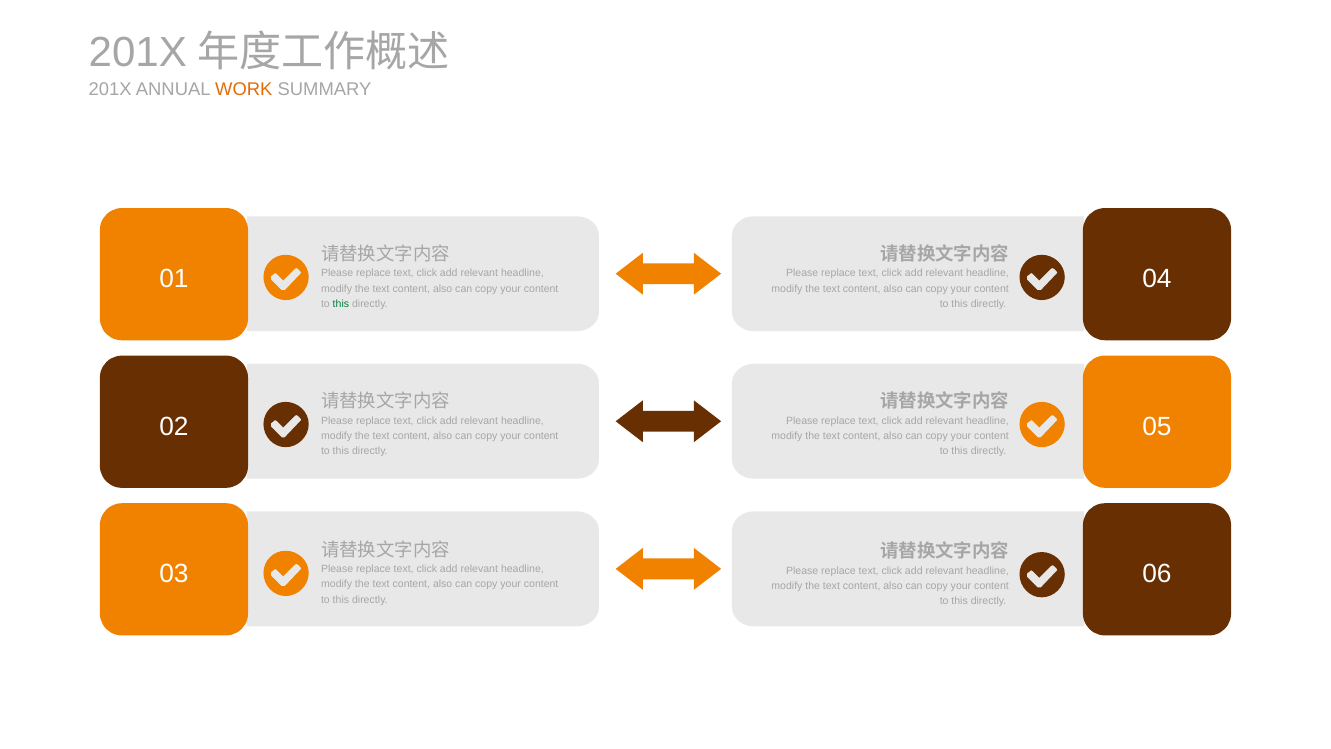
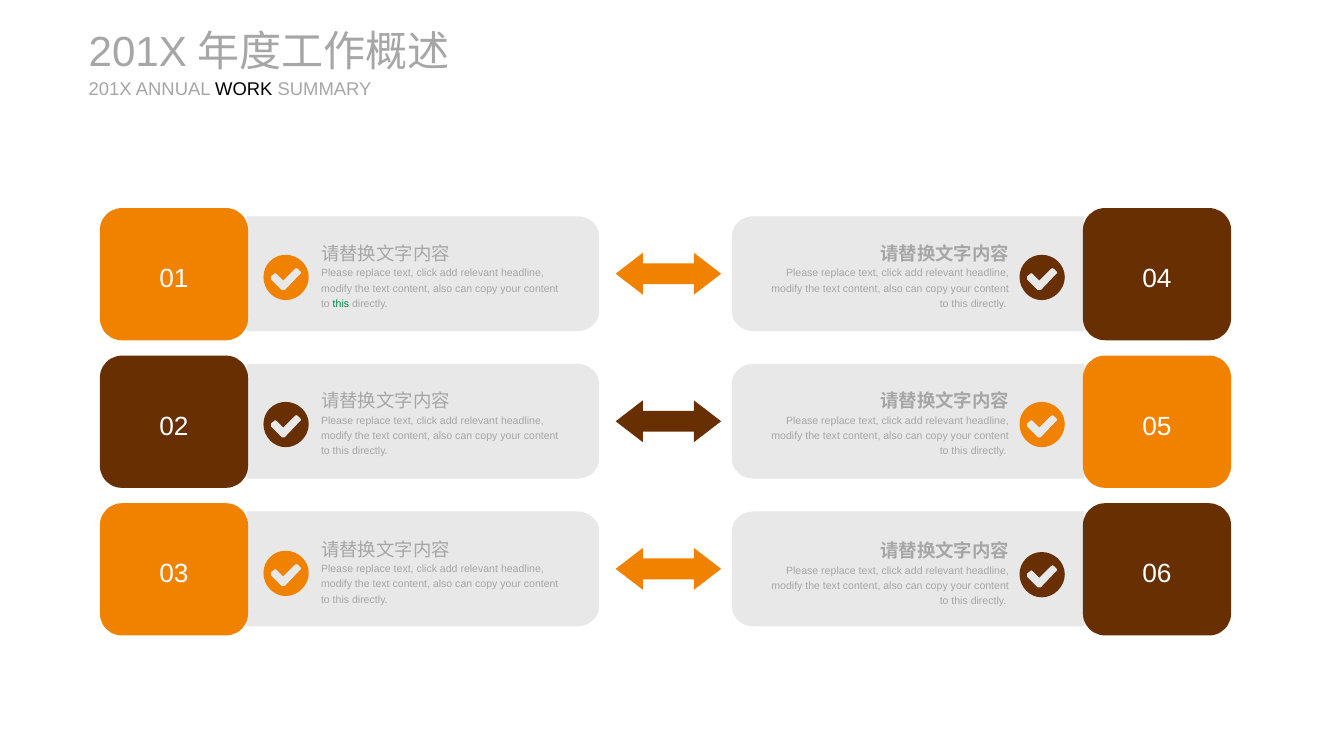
WORK colour: orange -> black
